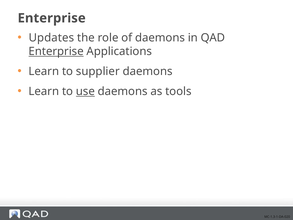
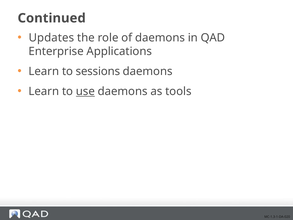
Enterprise at (52, 18): Enterprise -> Continued
Enterprise at (56, 51) underline: present -> none
supplier: supplier -> sessions
